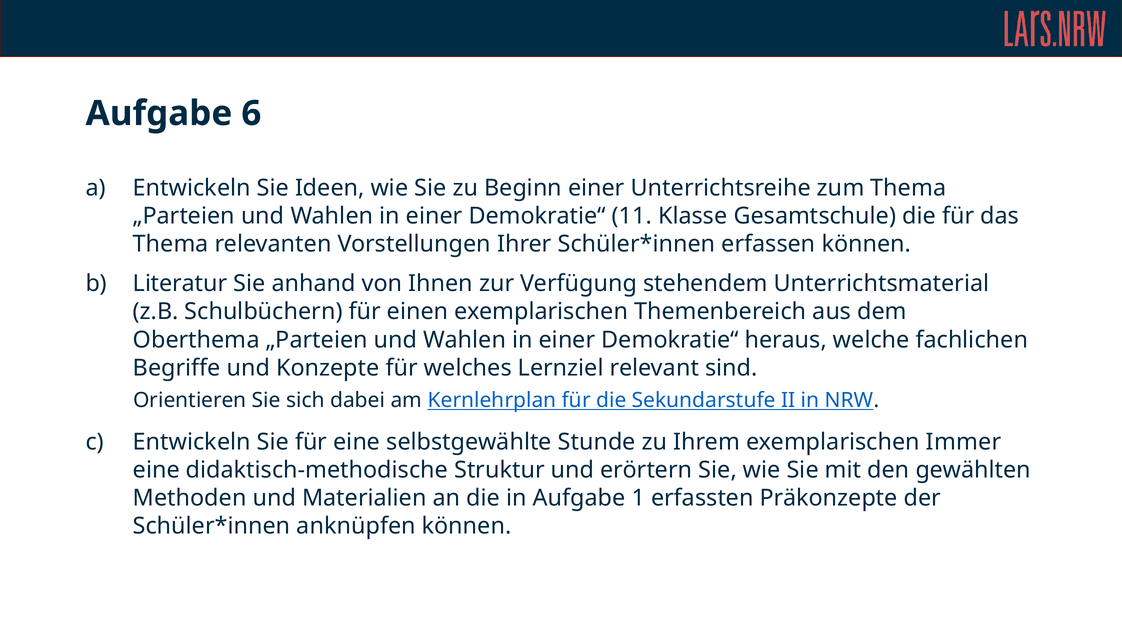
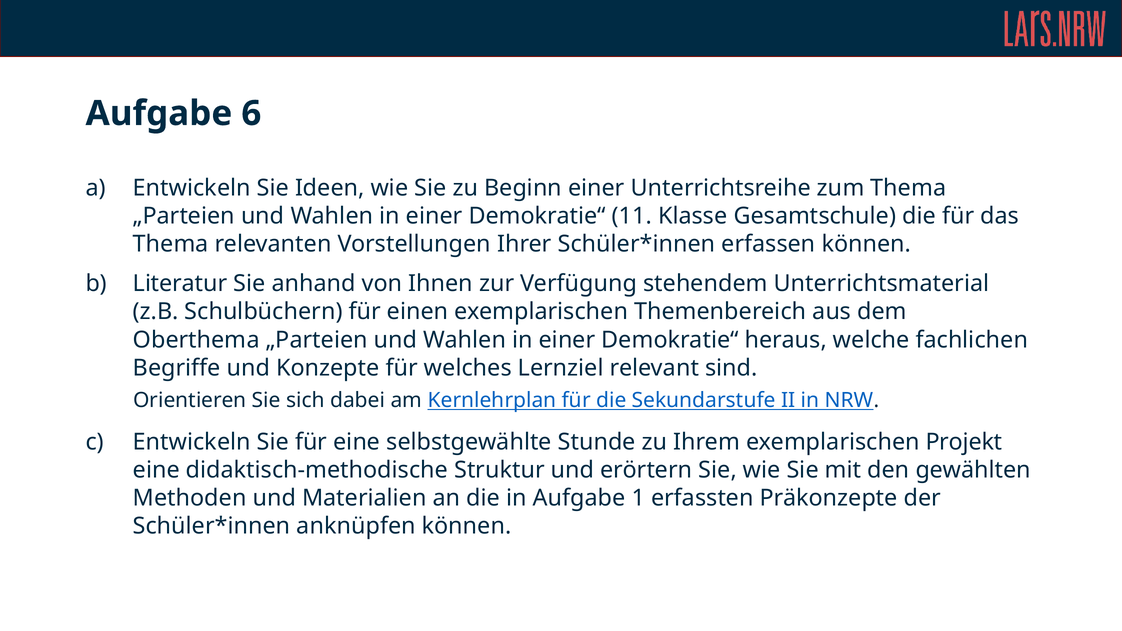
Immer: Immer -> Projekt
